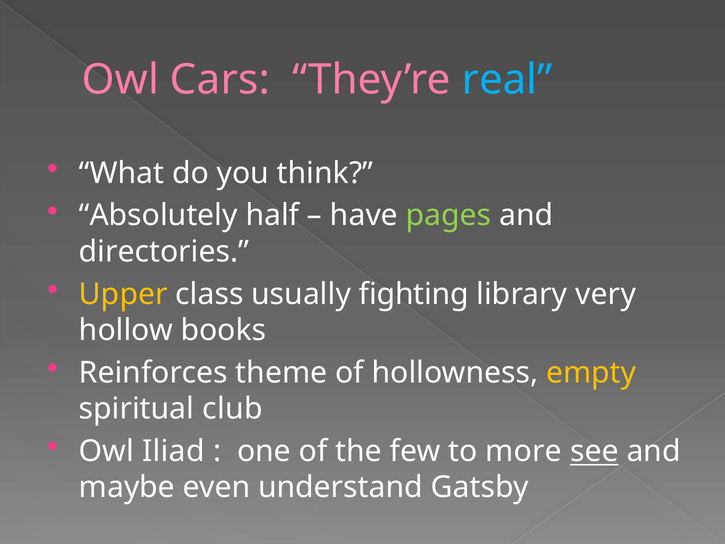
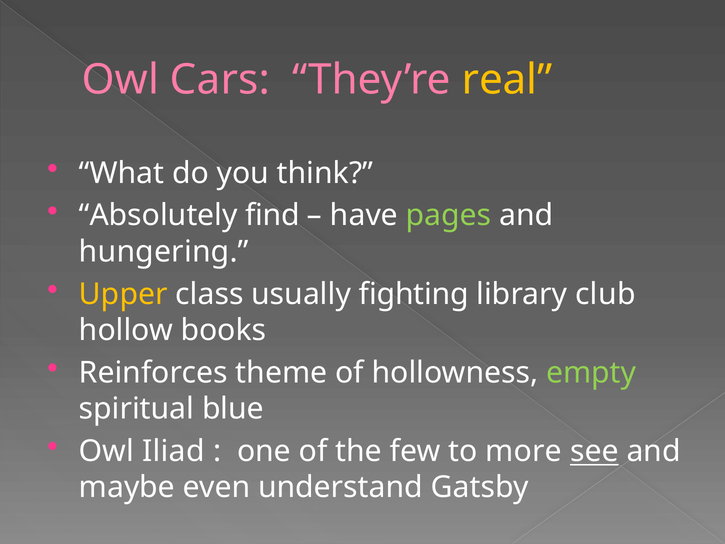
real colour: light blue -> yellow
half: half -> find
directories: directories -> hungering
very: very -> club
empty colour: yellow -> light green
club: club -> blue
